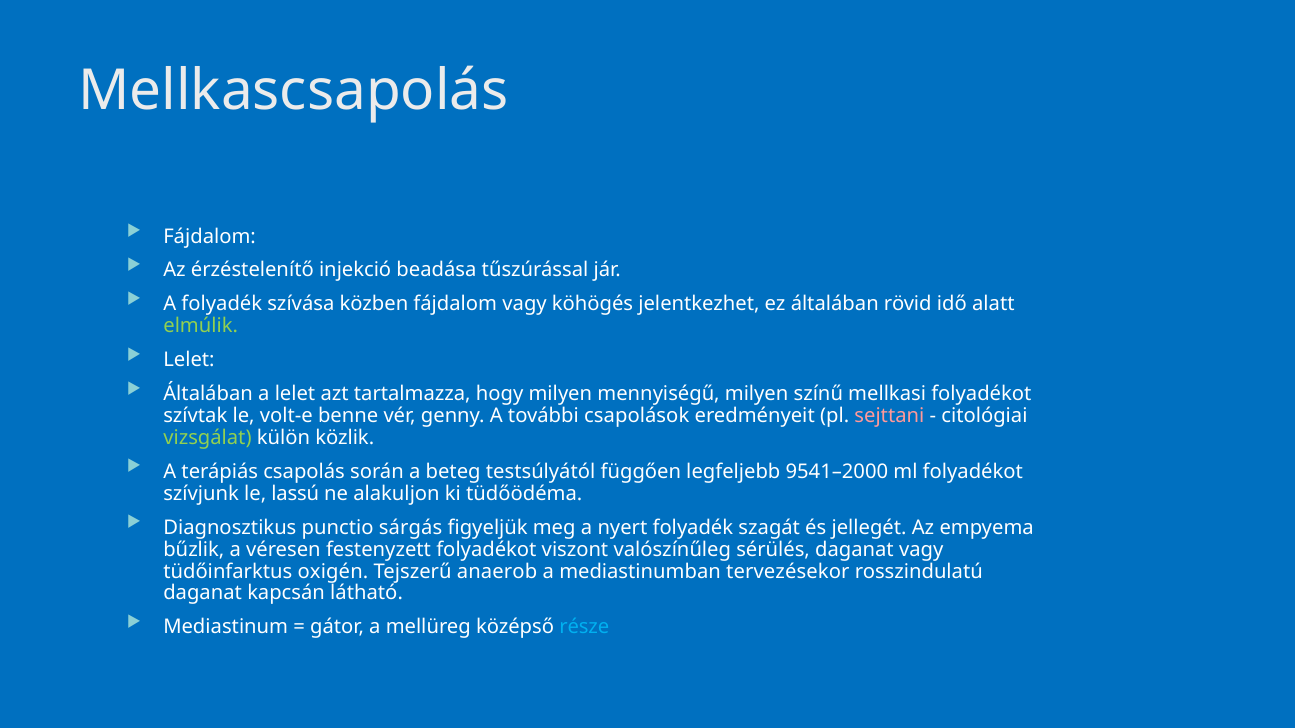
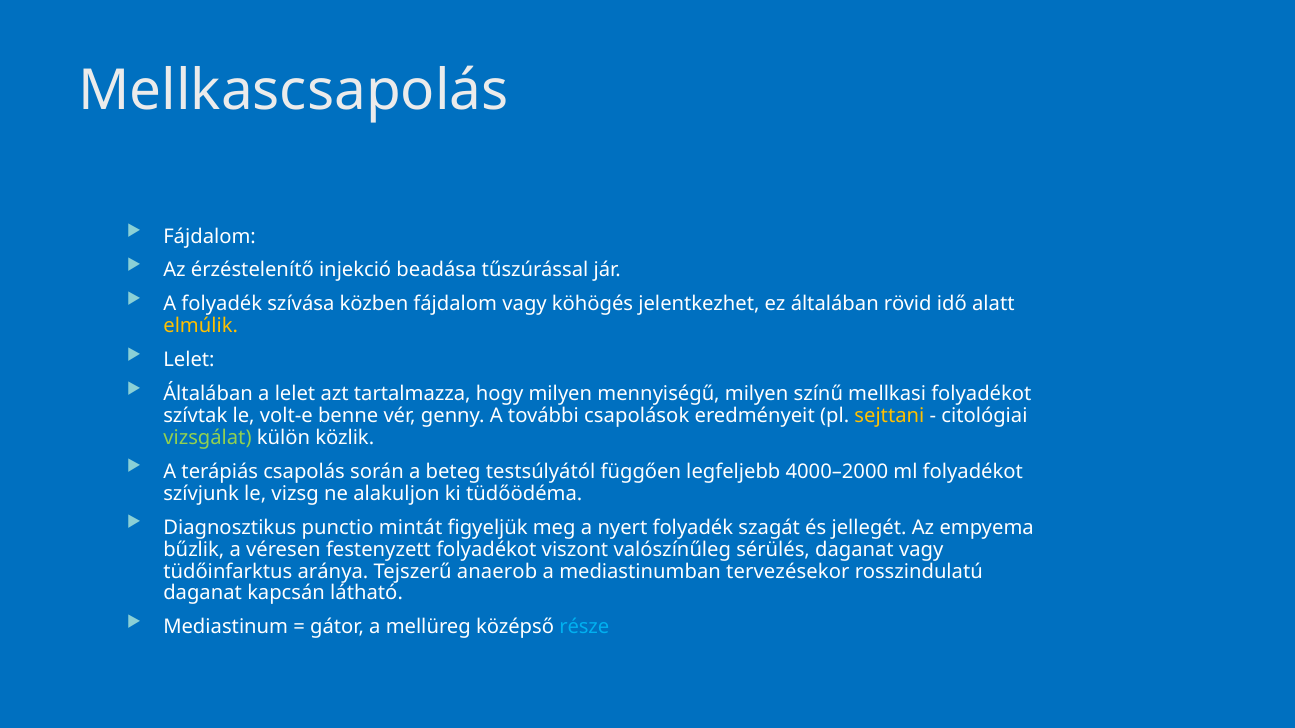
elmúlik colour: light green -> yellow
sejttani colour: pink -> yellow
9541–2000: 9541–2000 -> 4000–2000
lassú: lassú -> vizsg
sárgás: sárgás -> mintát
oxigén: oxigén -> aránya
